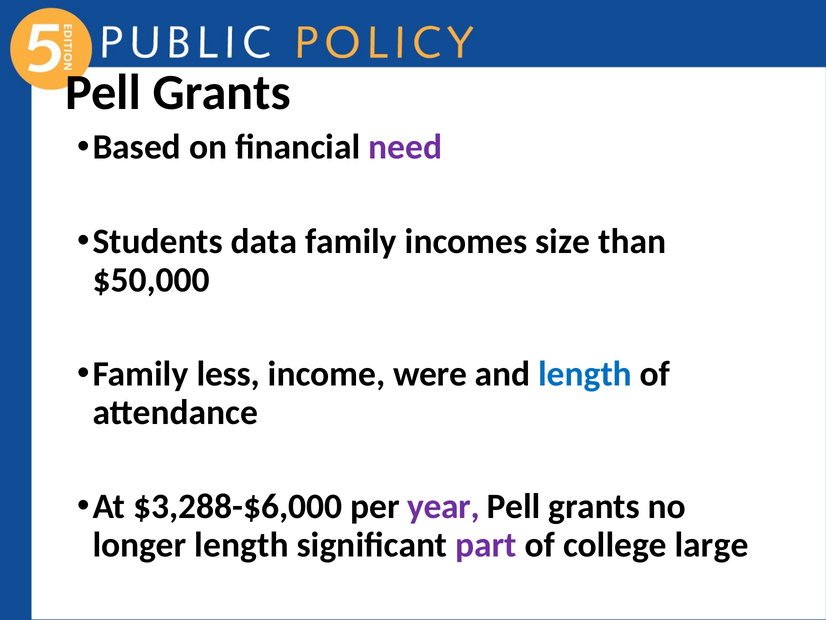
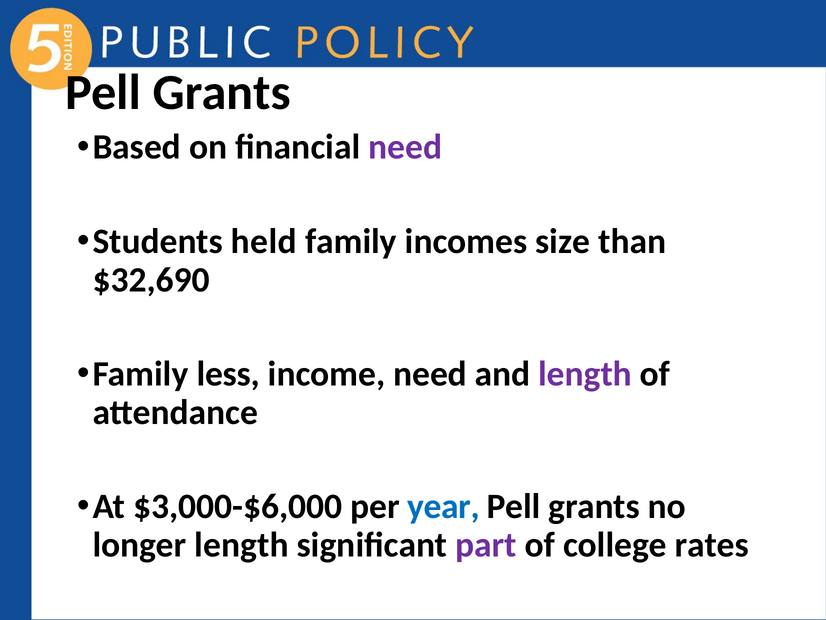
data: data -> held
$50,000: $50,000 -> $32,690
income were: were -> need
length at (585, 374) colour: blue -> purple
$3,288-$6,000: $3,288-$6,000 -> $3,000-$6,000
year colour: purple -> blue
large: large -> rates
